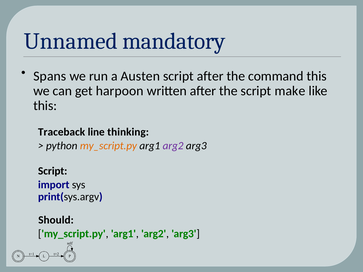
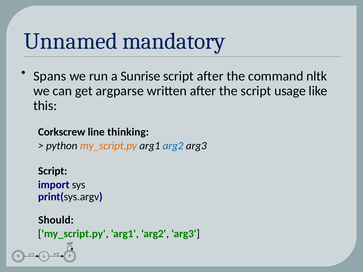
Austen: Austen -> Sunrise
command this: this -> nltk
harpoon: harpoon -> argparse
make: make -> usage
Traceback: Traceback -> Corkscrew
arg2 at (173, 146) colour: purple -> blue
